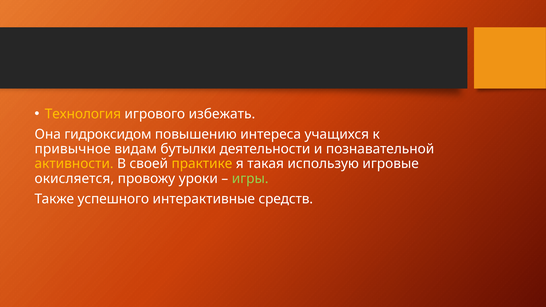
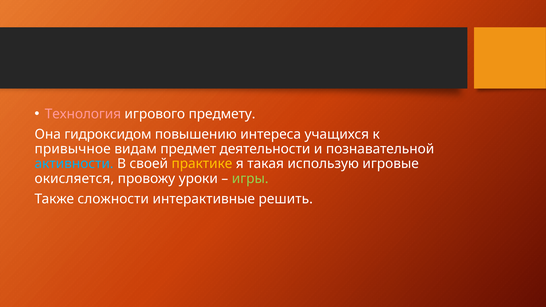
Технология colour: yellow -> pink
избежать: избежать -> предмету
бутылки: бутылки -> предмет
активности colour: yellow -> light blue
успешного: успешного -> сложности
средств: средств -> решить
